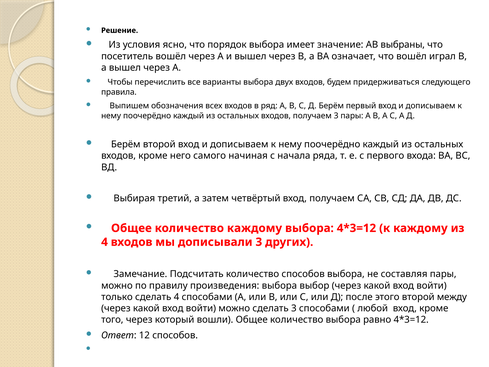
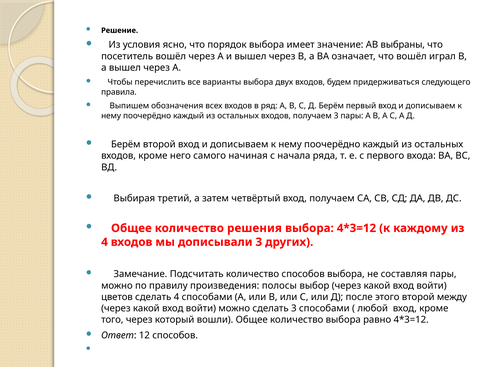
количество каждому: каждому -> решения
произведения выбора: выбора -> полосы
только: только -> цветов
